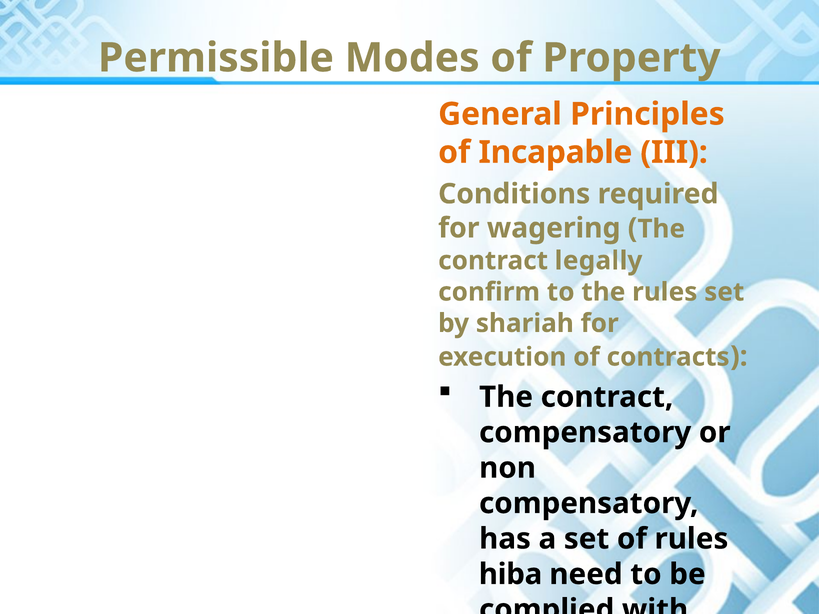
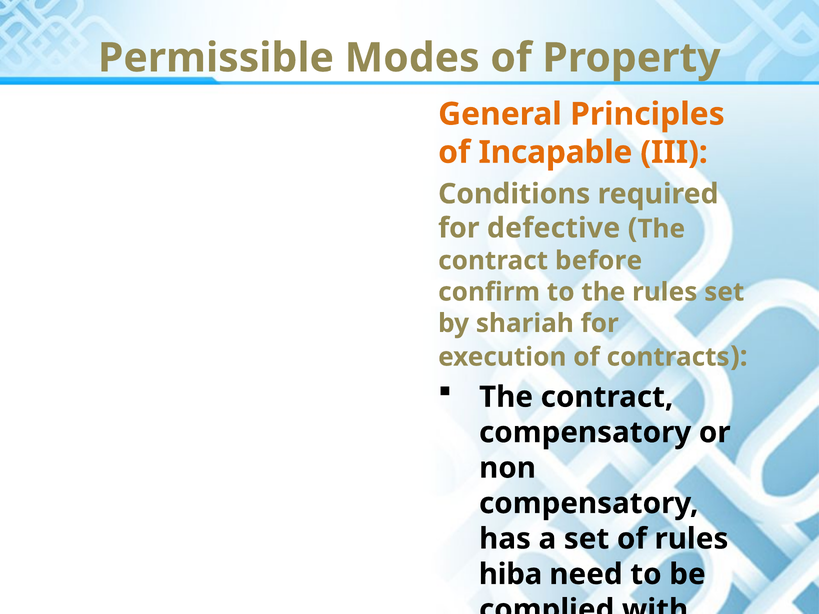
wagering: wagering -> defective
legally: legally -> before
